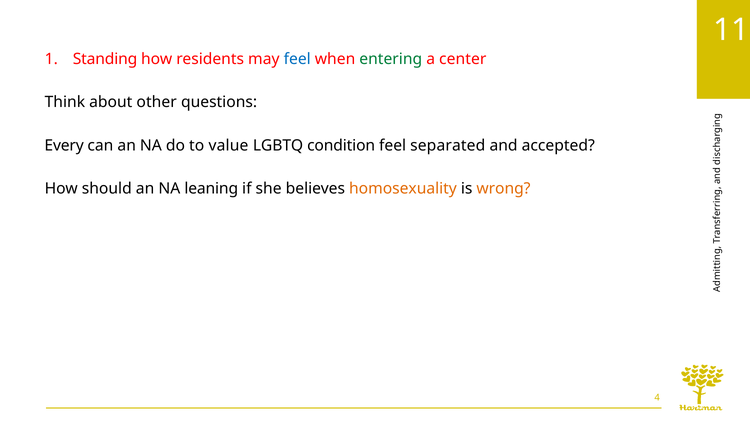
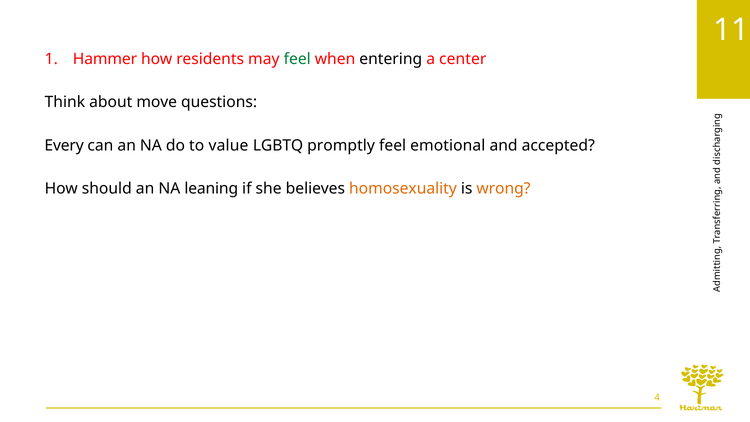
Standing: Standing -> Hammer
feel at (297, 59) colour: blue -> green
entering colour: green -> black
other: other -> move
condition: condition -> promptly
separated: separated -> emotional
